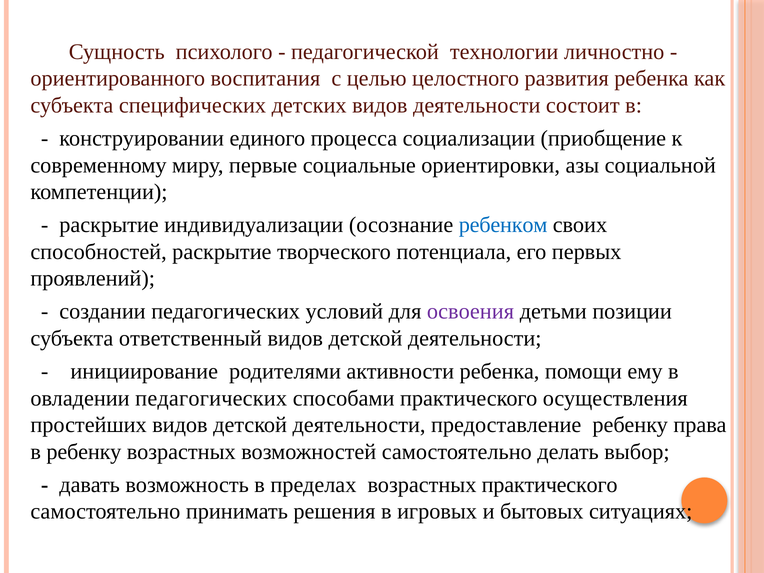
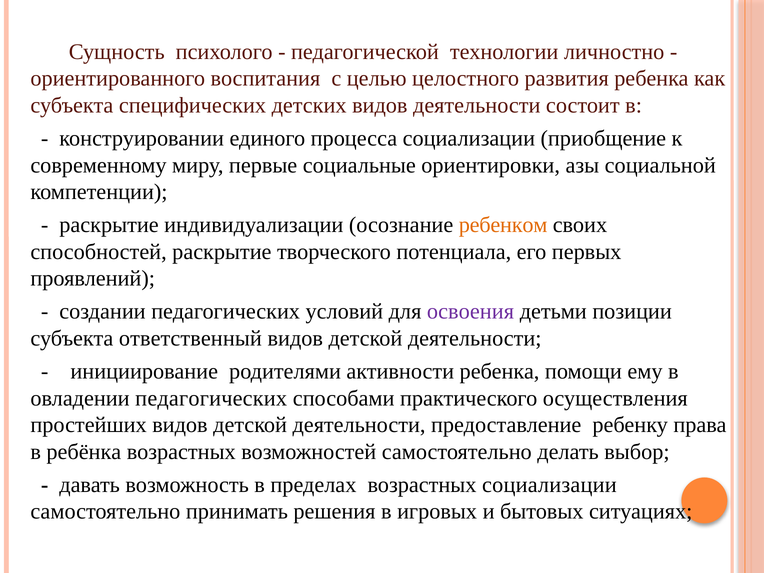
ребенком colour: blue -> orange
в ребенку: ребенку -> ребёнка
возрастных практического: практического -> социализации
